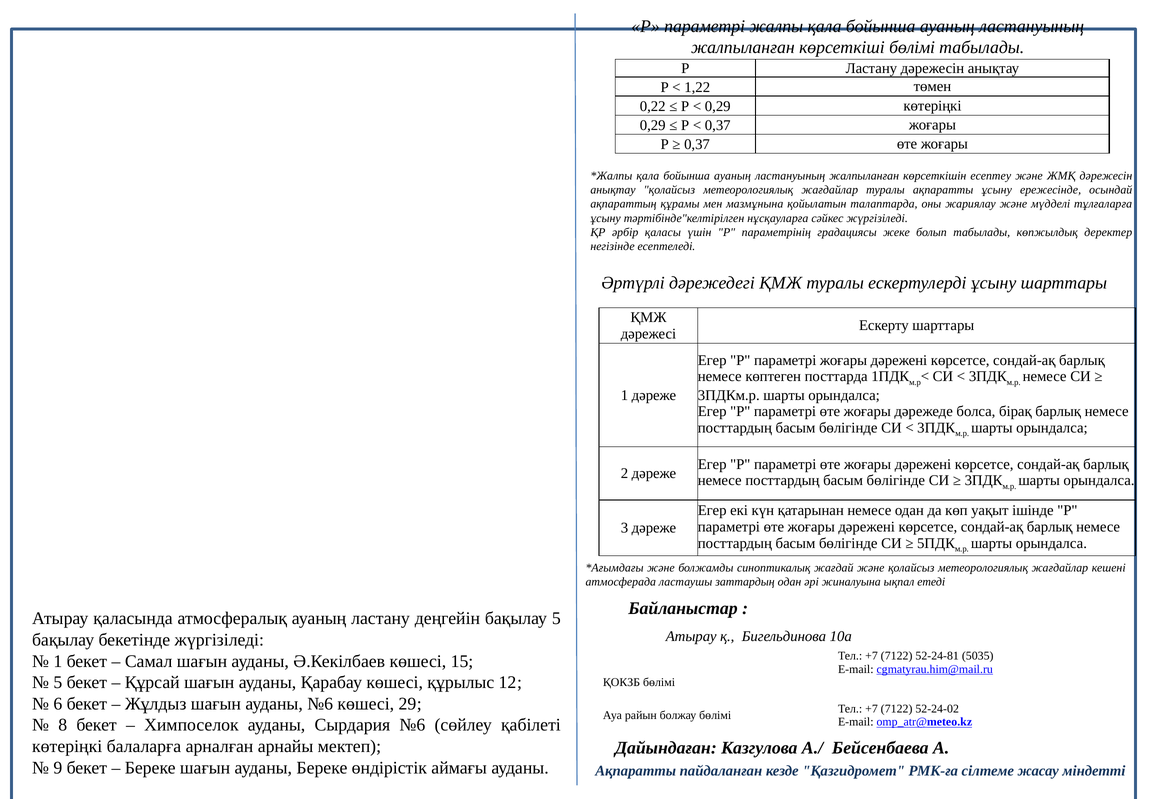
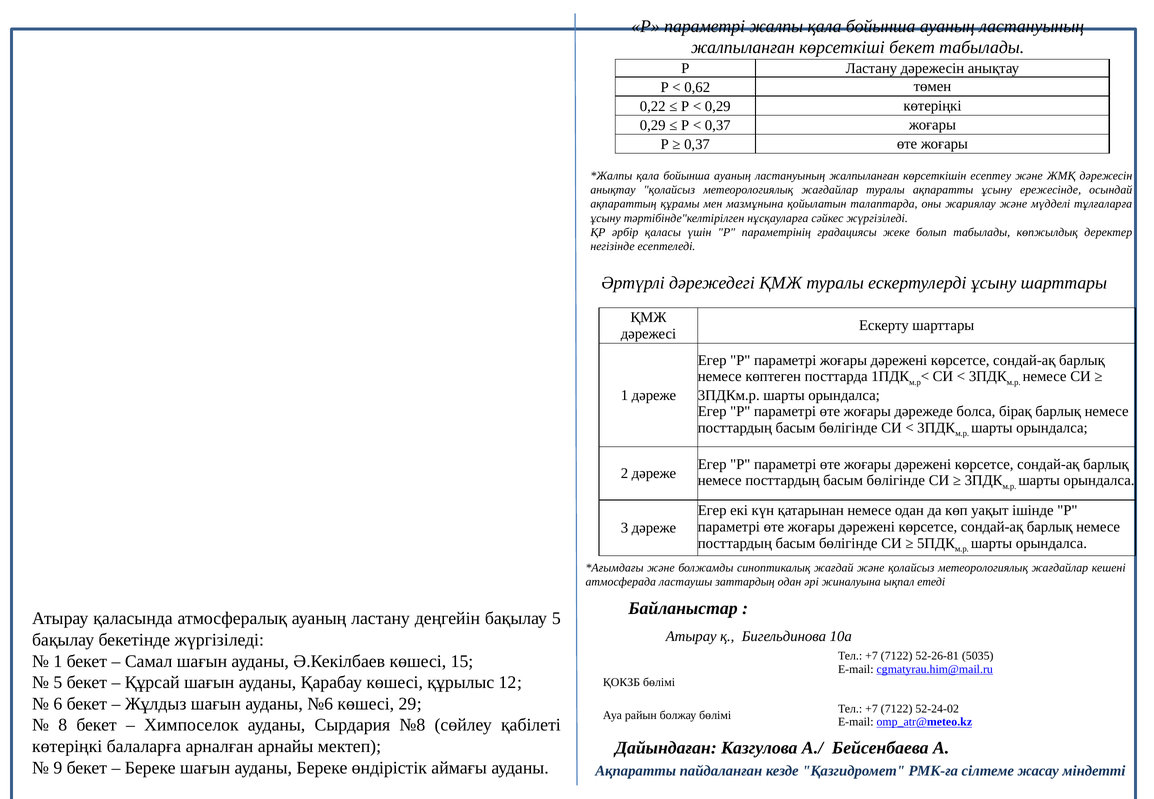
көрсеткіші бөлімі: бөлімі -> бекет
1,22: 1,22 -> 0,62
52-24-81: 52-24-81 -> 52-26-81
Сырдария №6: №6 -> №8
